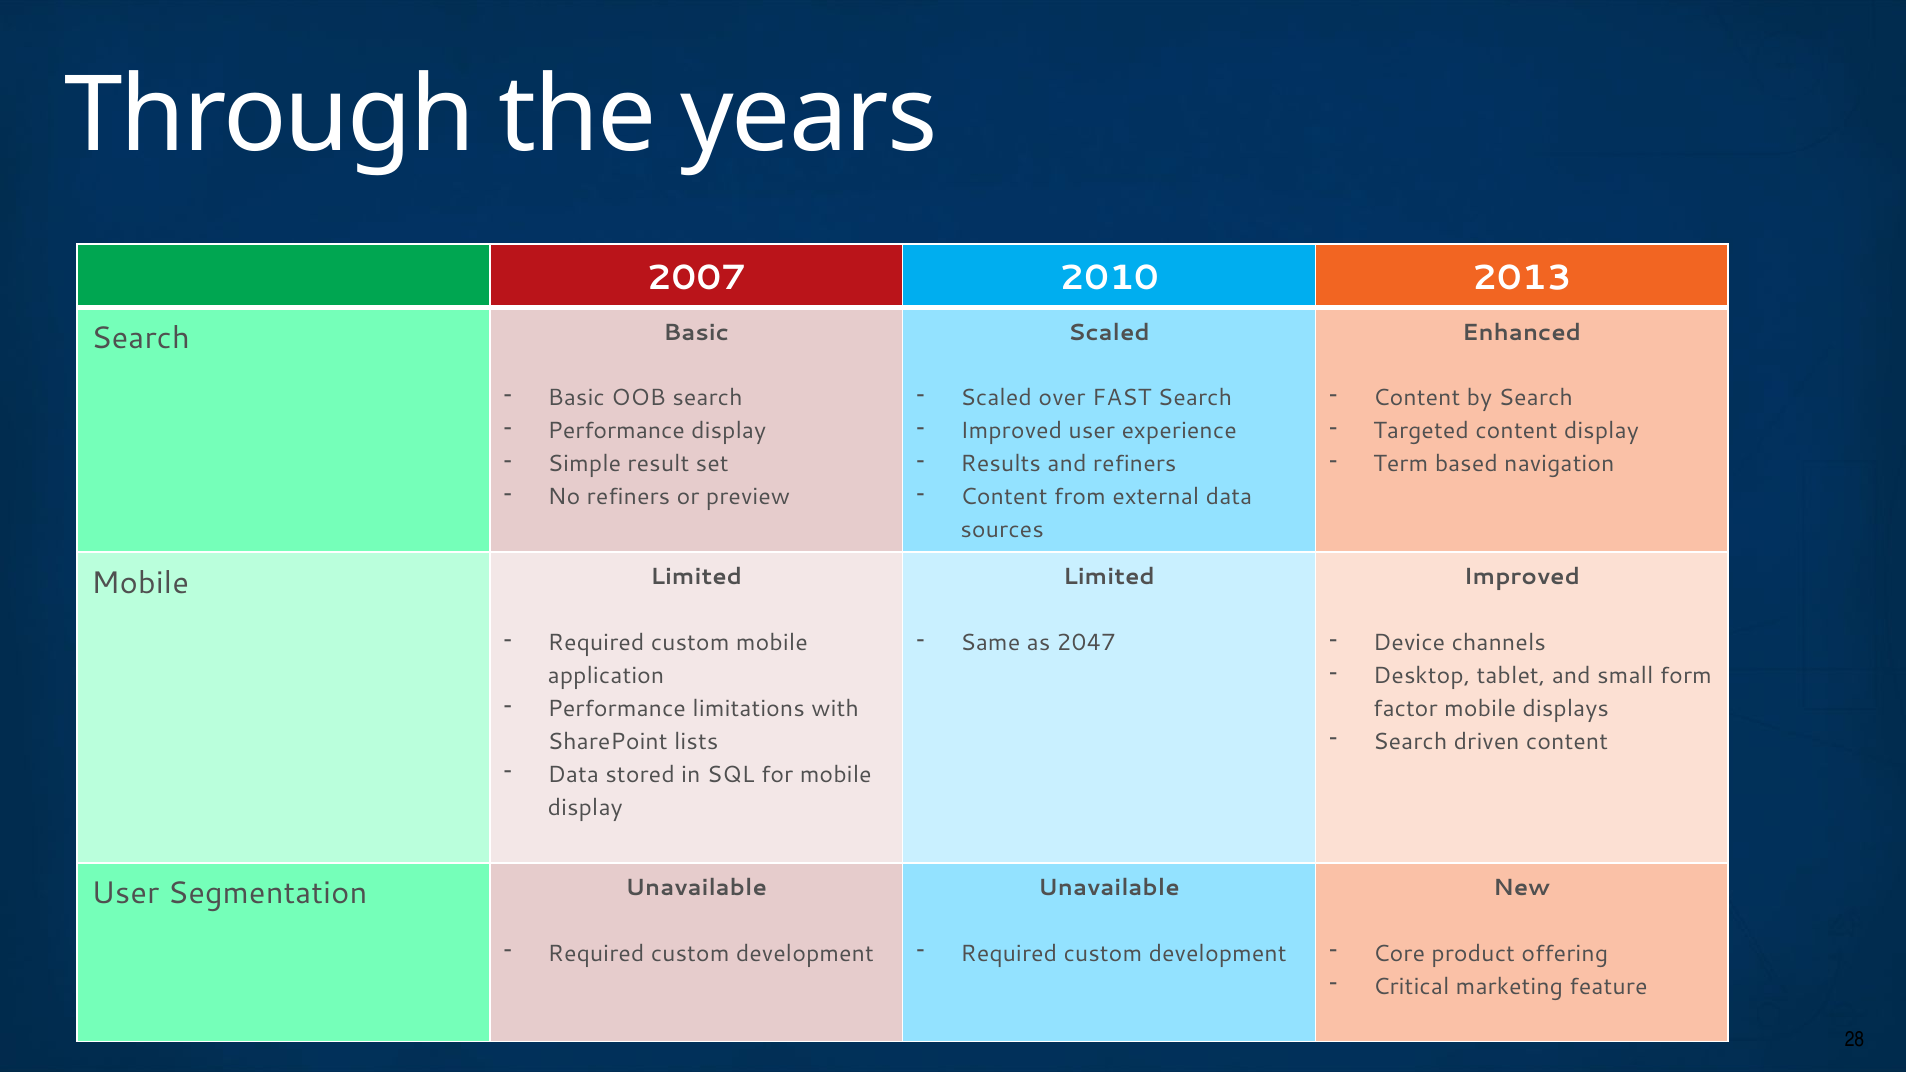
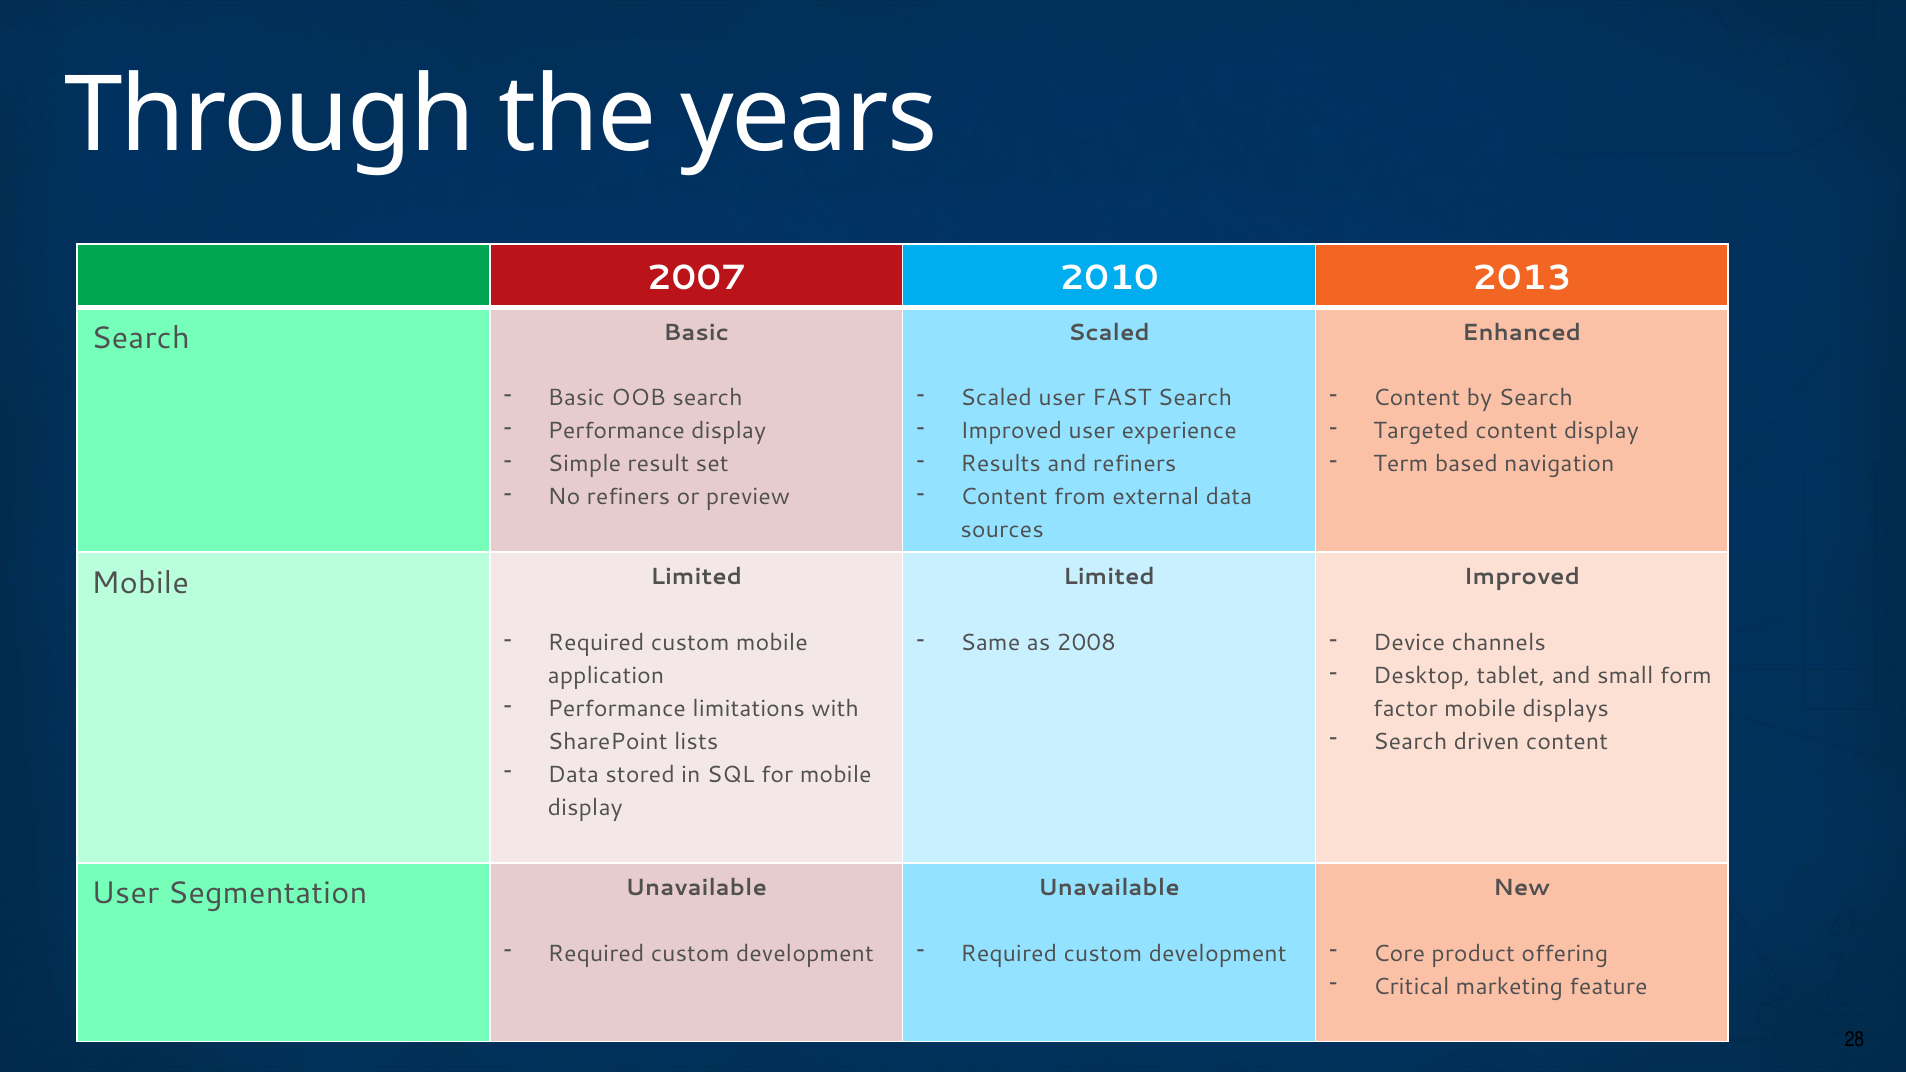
Scaled over: over -> user
2047: 2047 -> 2008
